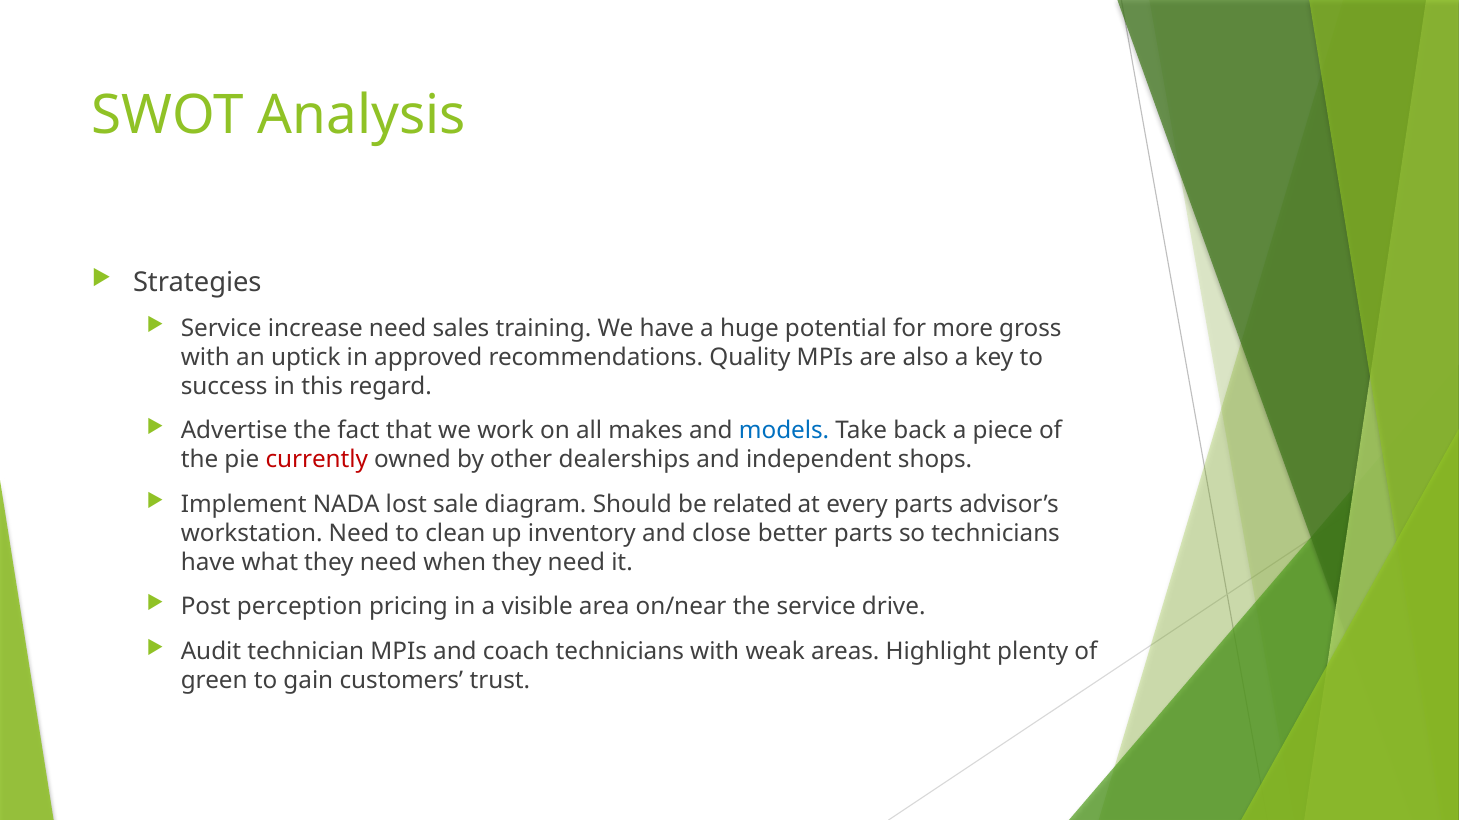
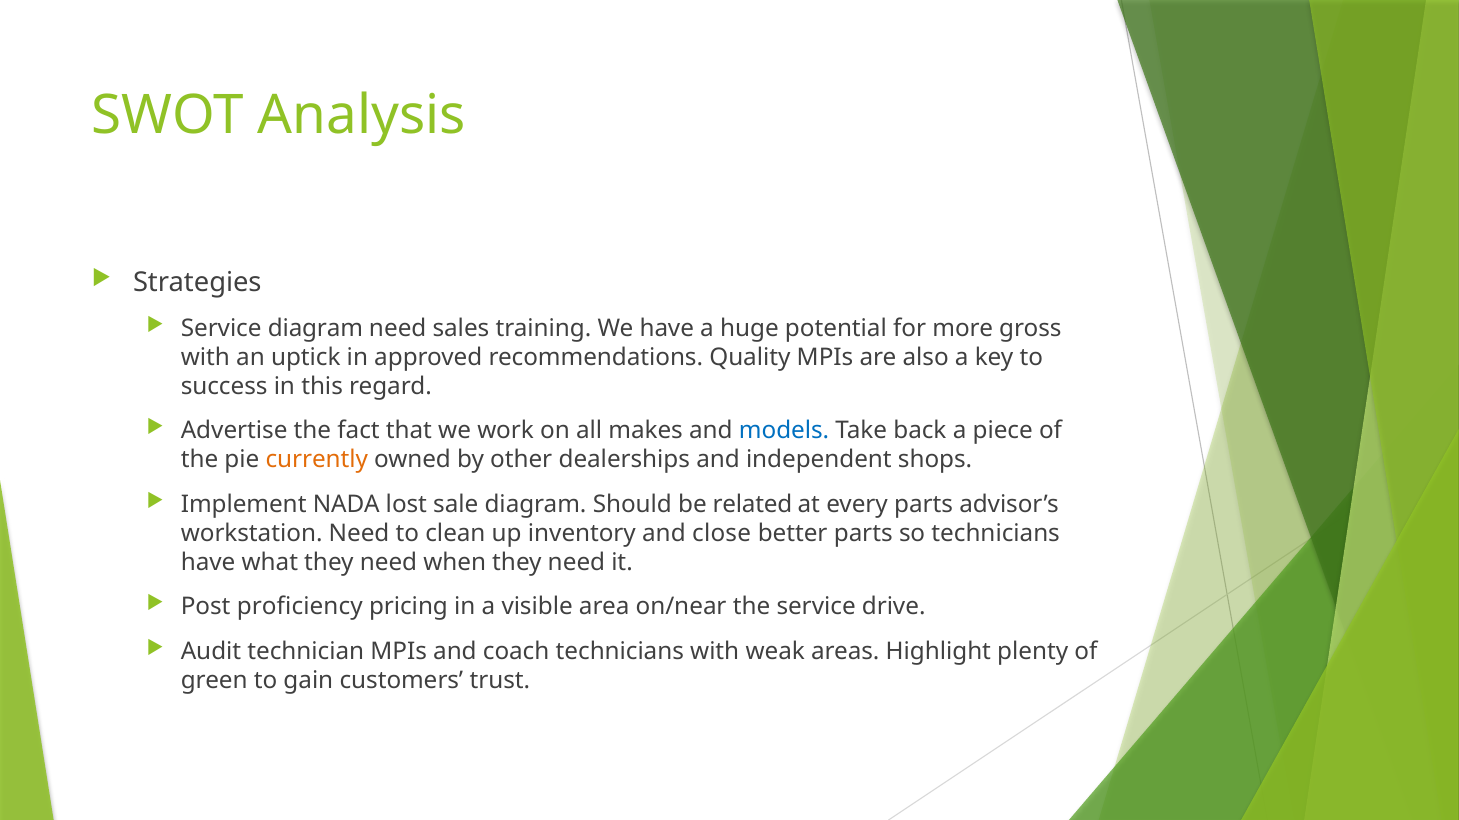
Service increase: increase -> diagram
currently colour: red -> orange
perception: perception -> proficiency
